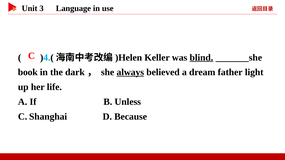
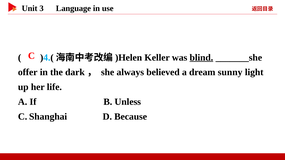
book: book -> offer
always underline: present -> none
father: father -> sunny
